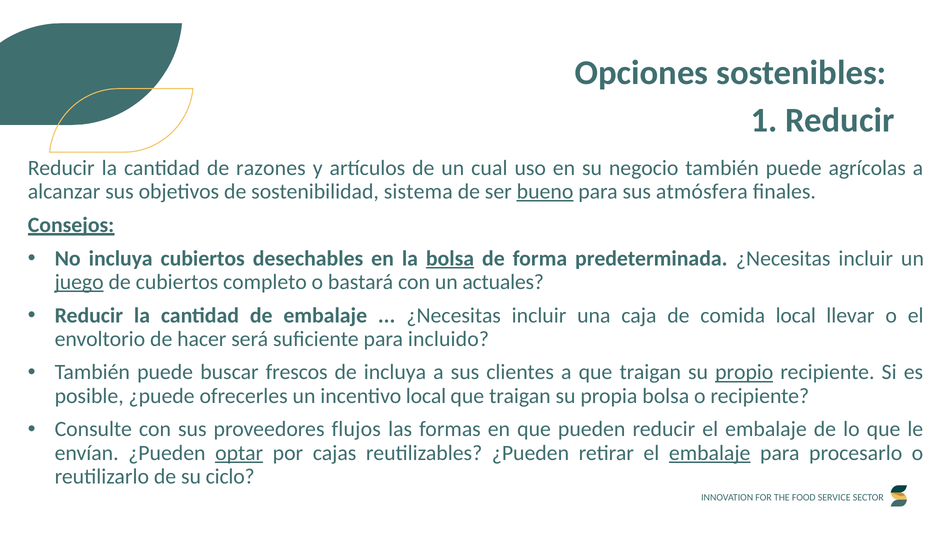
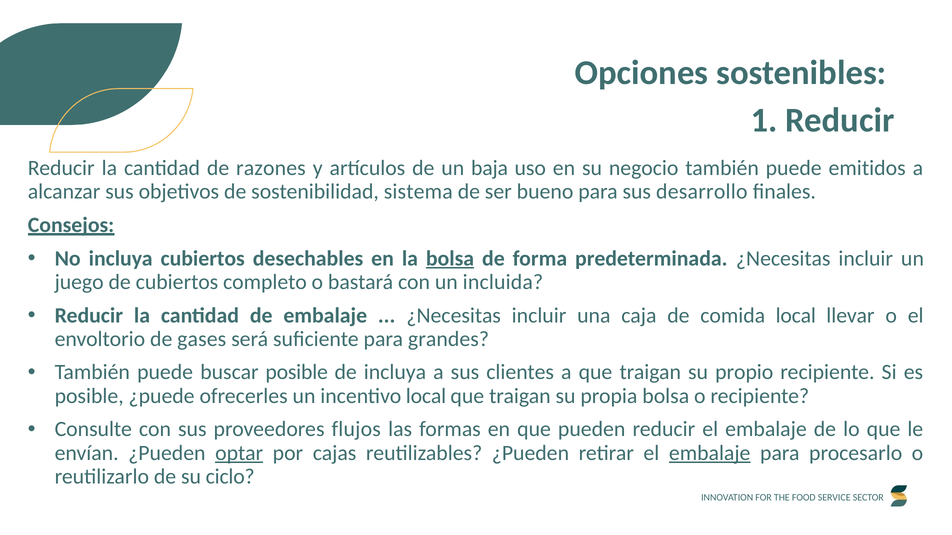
cual: cual -> baja
agrícolas: agrícolas -> emitidos
bueno underline: present -> none
atmósfera: atmósfera -> desarrollo
juego underline: present -> none
actuales: actuales -> incluida
hacer: hacer -> gases
incluido: incluido -> grandes
buscar frescos: frescos -> posible
propio underline: present -> none
